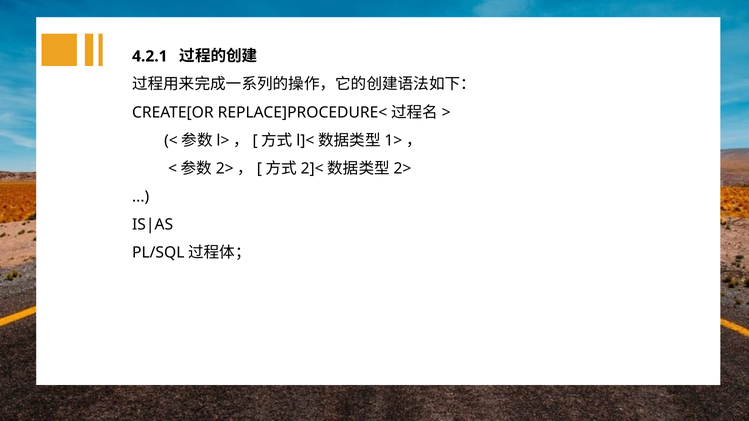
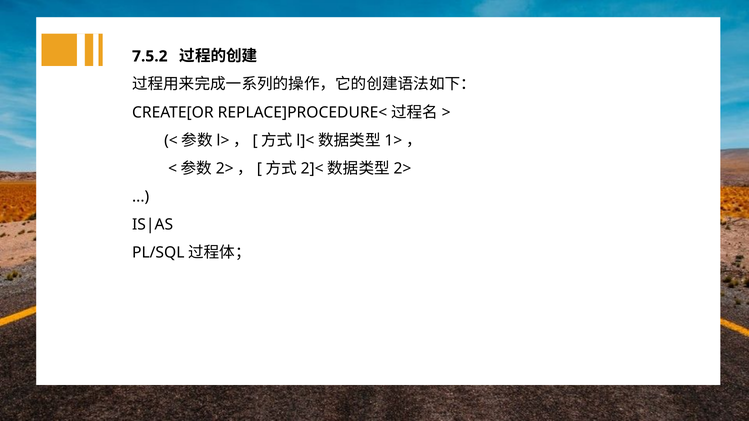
4.2.1: 4.2.1 -> 7.5.2
